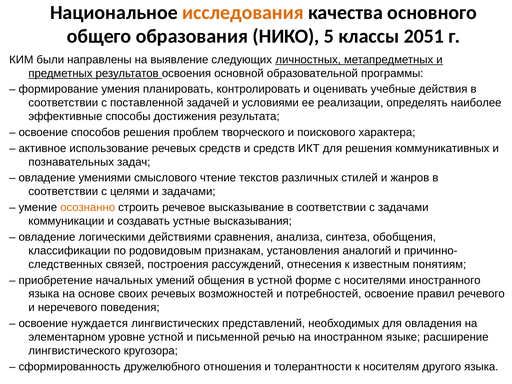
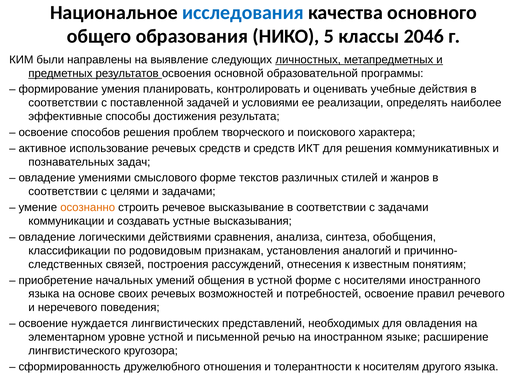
исследования colour: orange -> blue
2051: 2051 -> 2046
смыслового чтение: чтение -> форме
